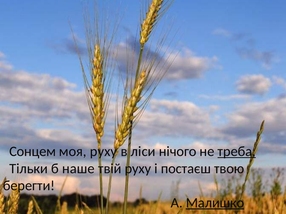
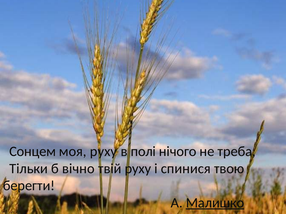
ліси: ліси -> полі
треба underline: present -> none
наше: наше -> вічно
постаєш: постаєш -> спинися
